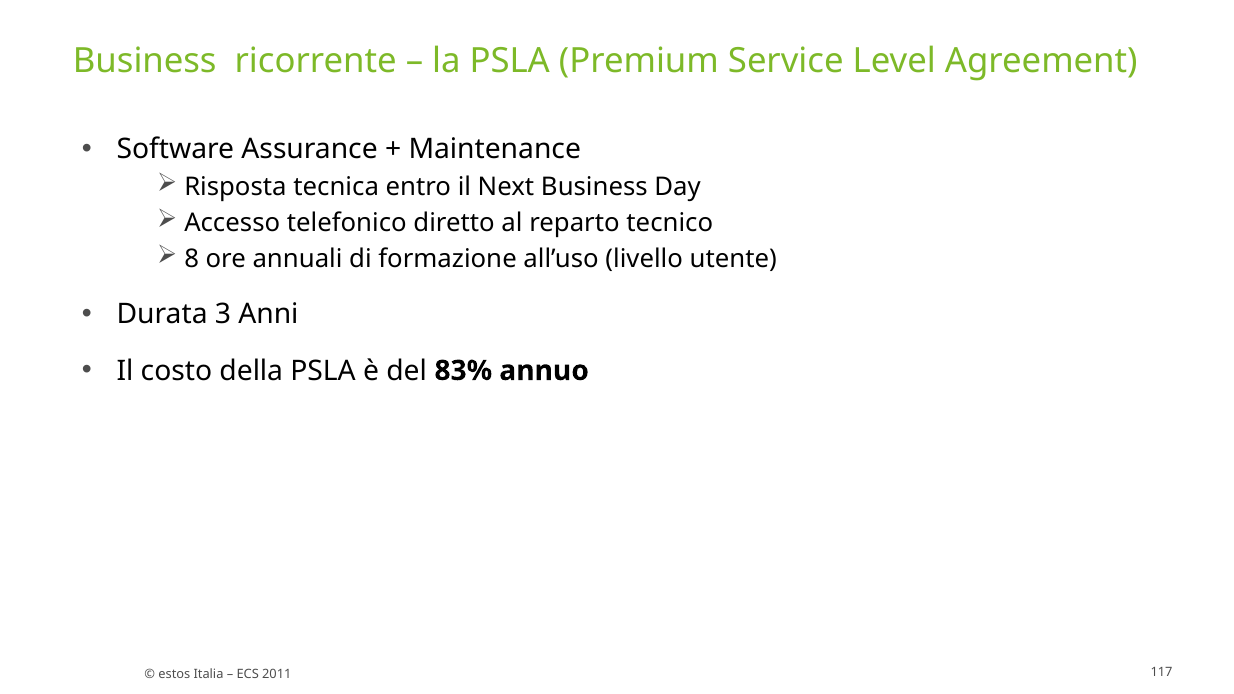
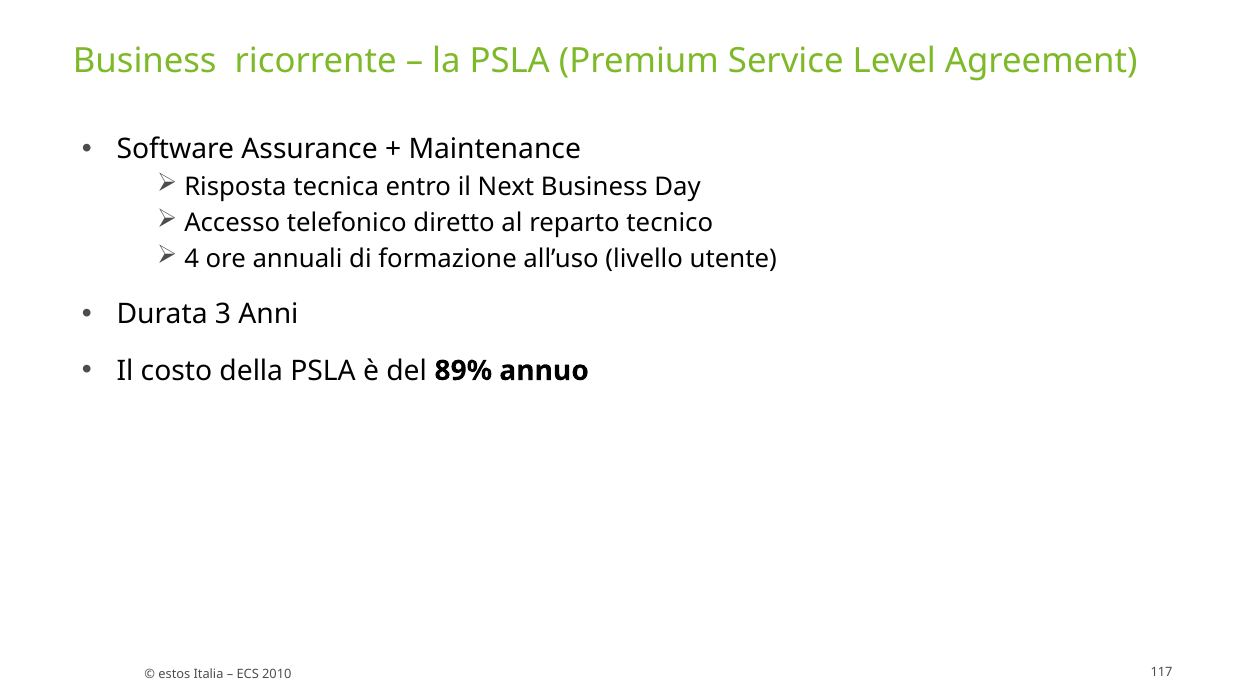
8: 8 -> 4
83%: 83% -> 89%
2011: 2011 -> 2010
